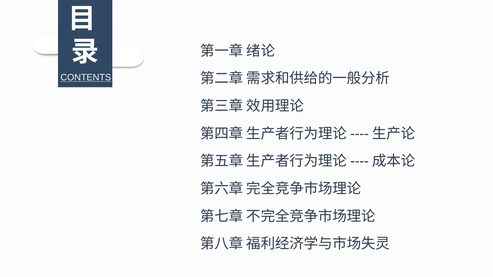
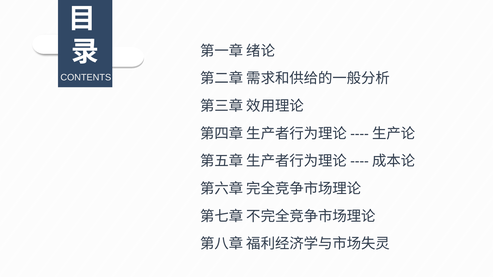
CONTENTS underline: present -> none
